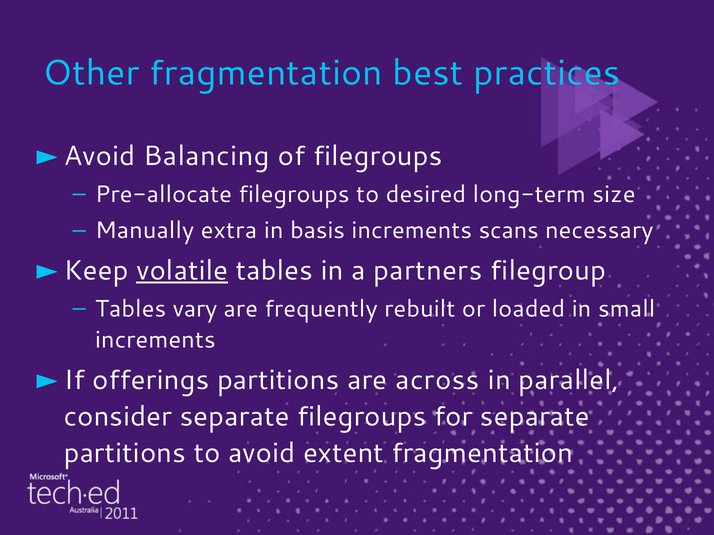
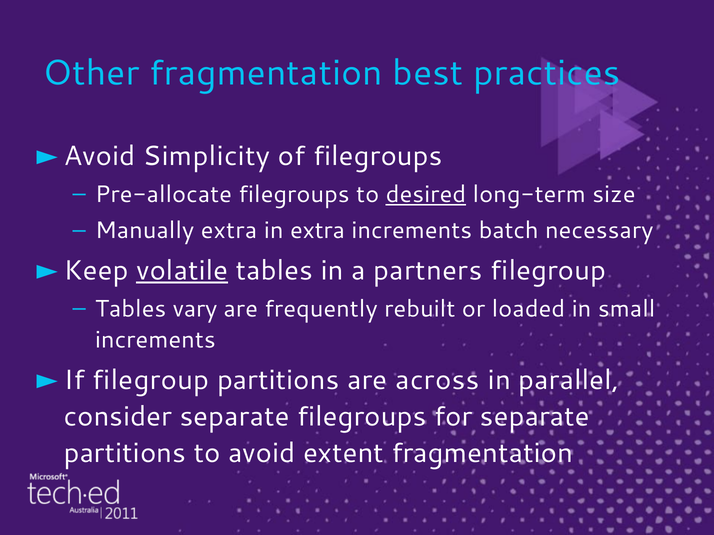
Balancing: Balancing -> Simplicity
desired underline: none -> present
in basis: basis -> extra
scans: scans -> batch
offerings at (151, 380): offerings -> filegroup
